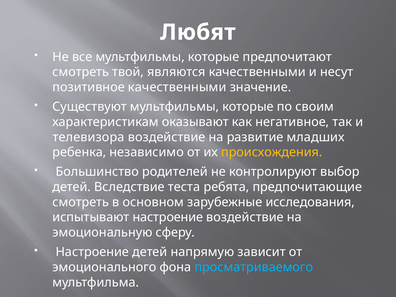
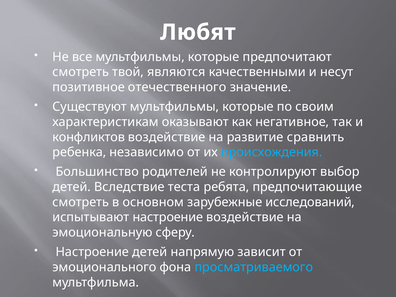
позитивное качественными: качественными -> отечественного
телевизора: телевизора -> конфликтов
младших: младших -> сравнить
происхождения colour: yellow -> light blue
исследования: исследования -> исследований
